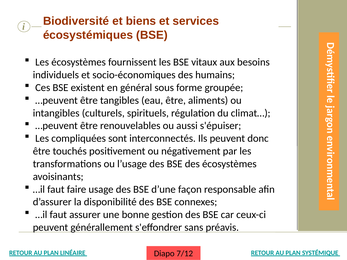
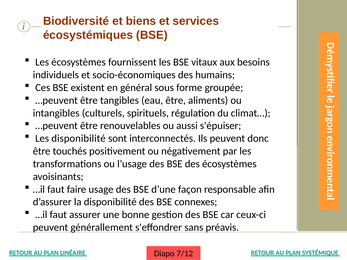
Les compliquées: compliquées -> disponibilité
